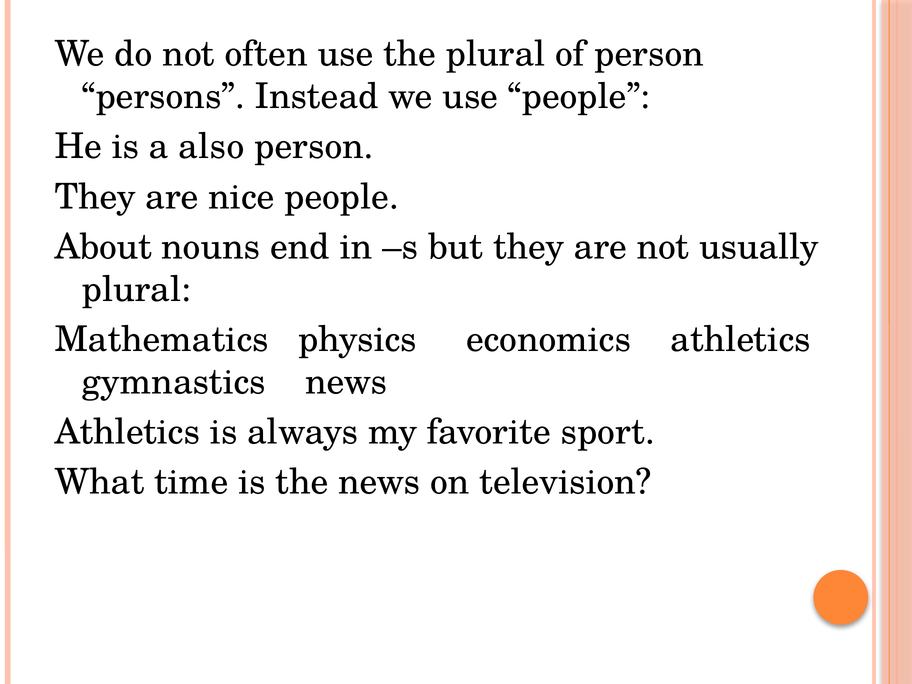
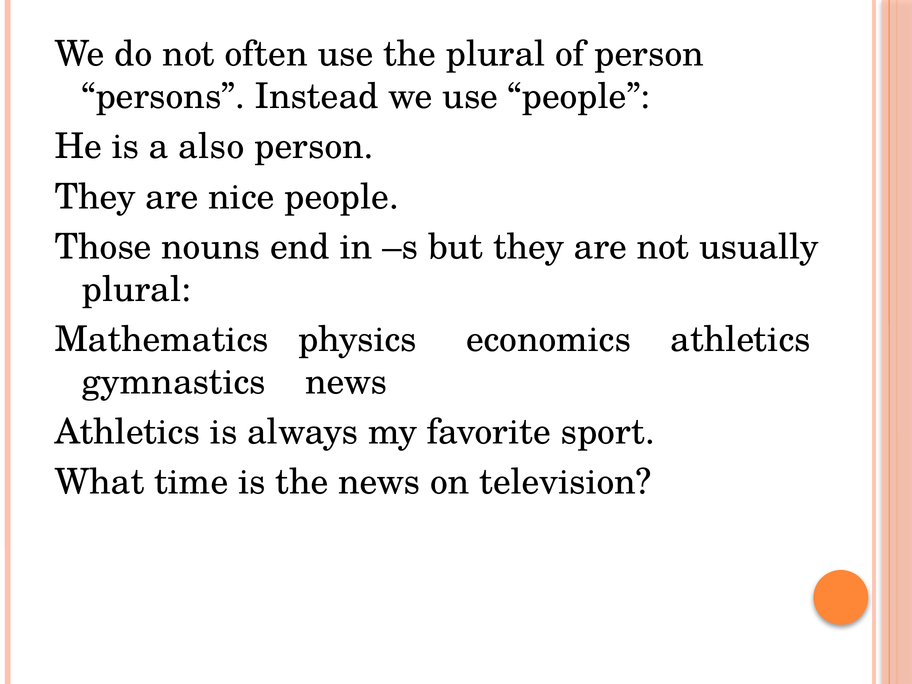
About: About -> Those
